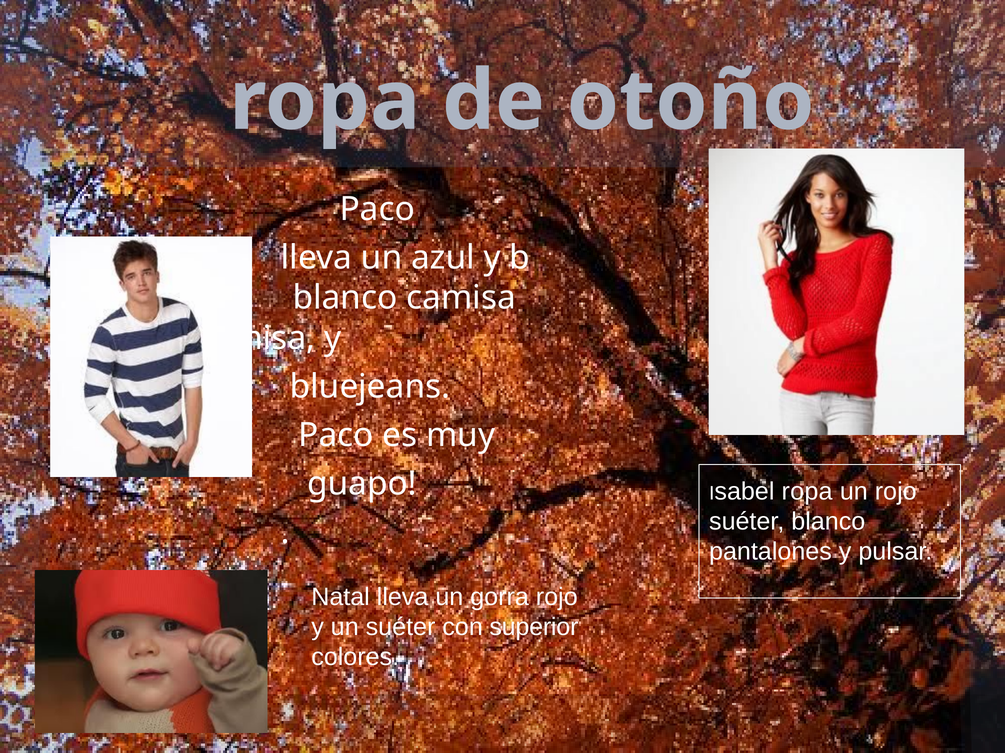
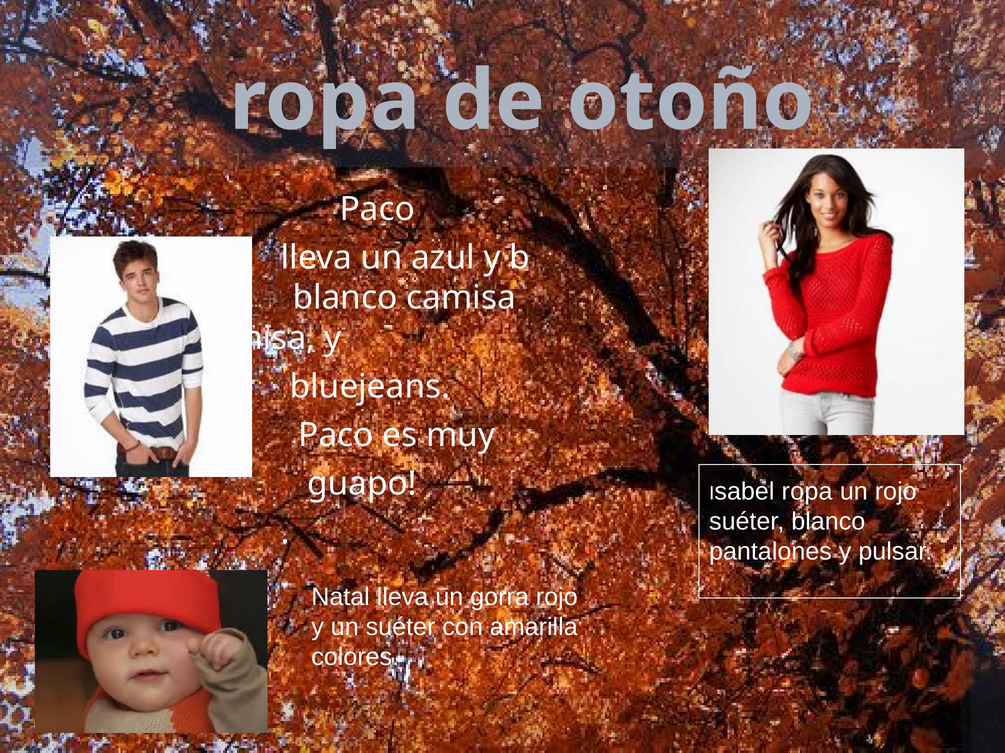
superior: superior -> amarilla
